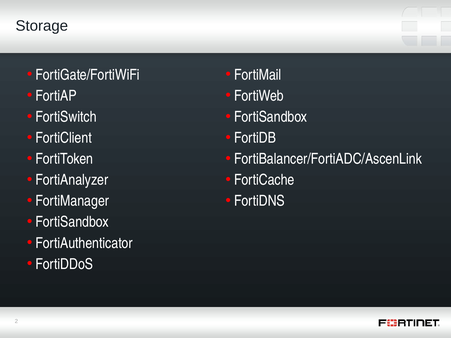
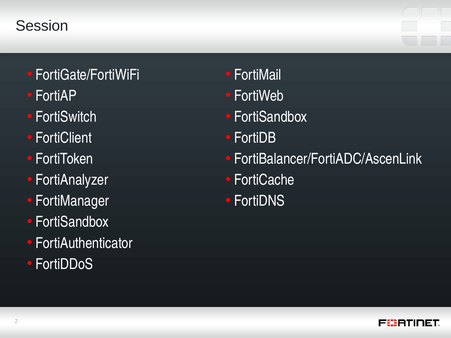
Storage: Storage -> Session
